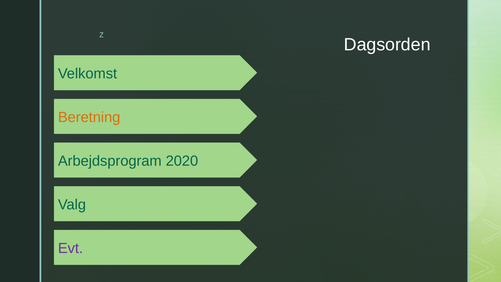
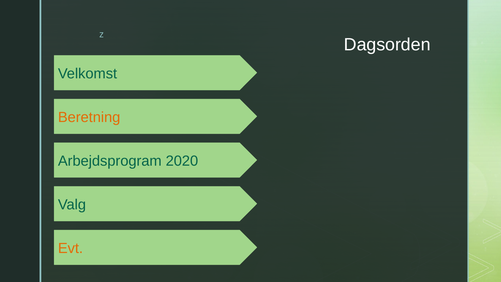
Evt colour: purple -> orange
